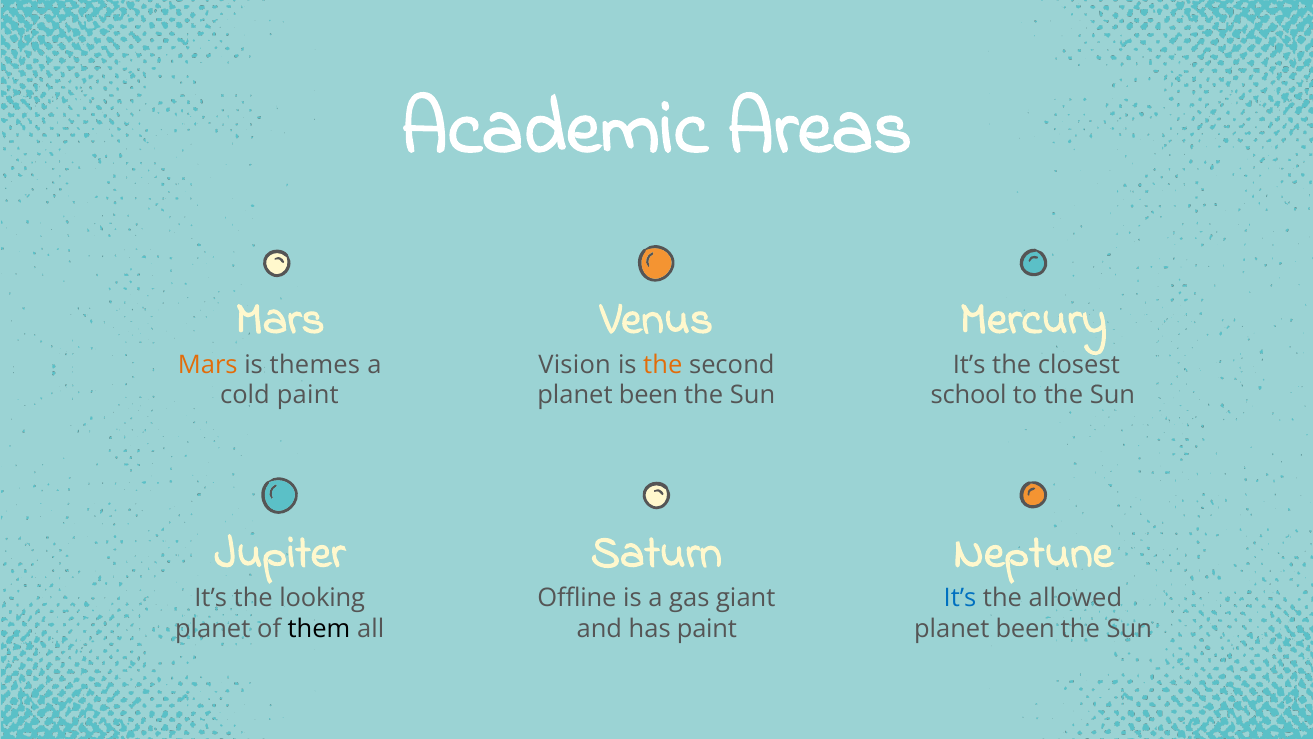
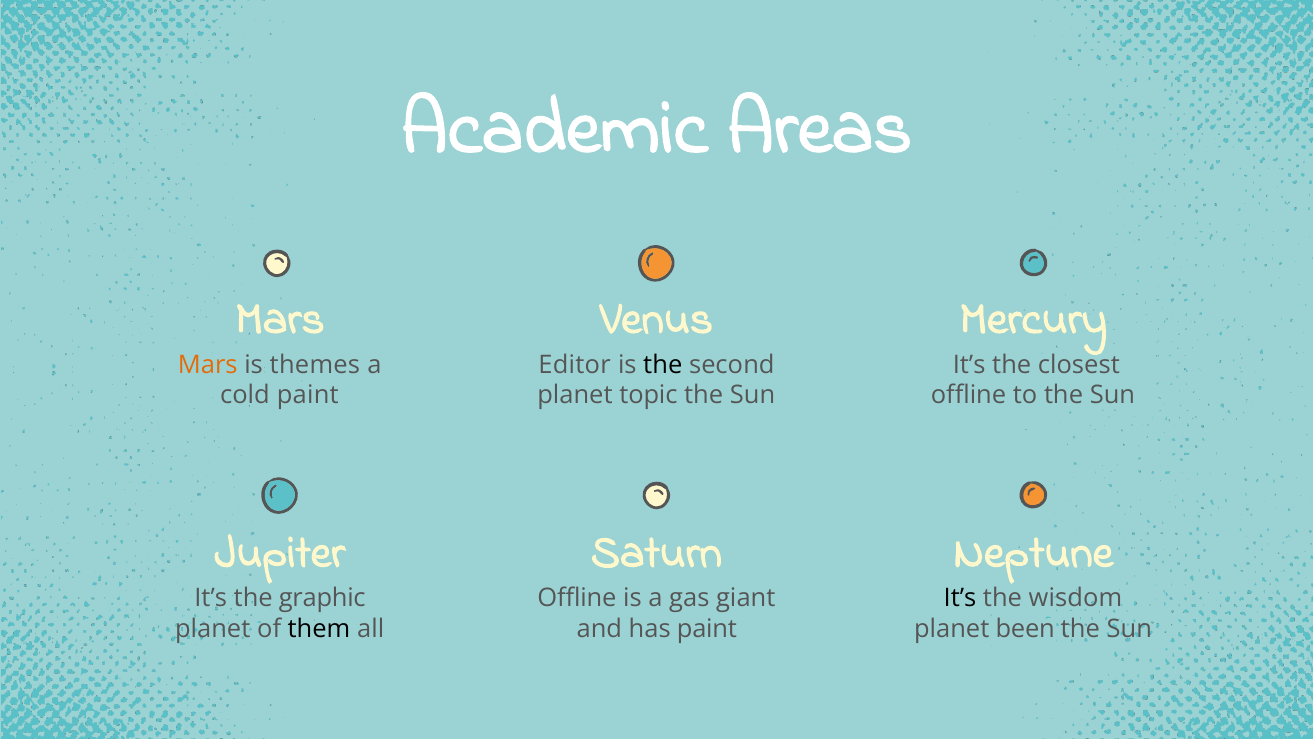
Vision: Vision -> Editor
the at (663, 364) colour: orange -> black
been at (648, 395): been -> topic
school at (969, 395): school -> offline
looking: looking -> graphic
It’s at (960, 598) colour: blue -> black
allowed: allowed -> wisdom
